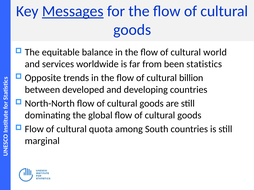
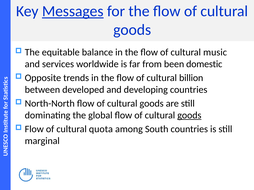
world: world -> music
statistics: statistics -> domestic
goods at (189, 116) underline: none -> present
